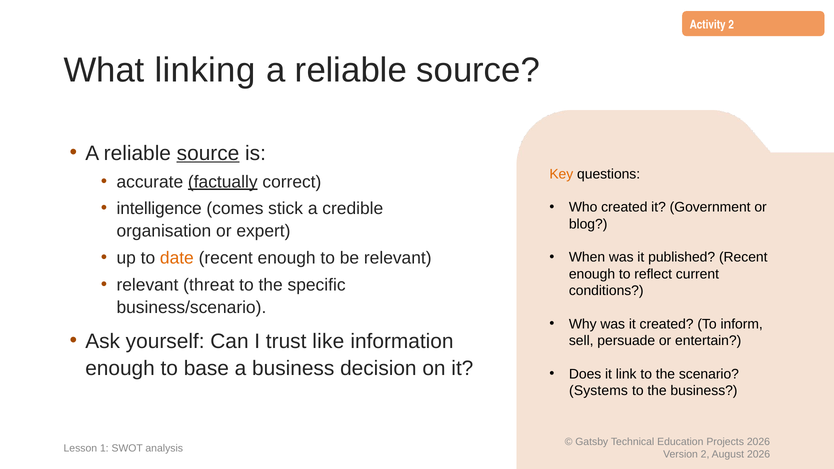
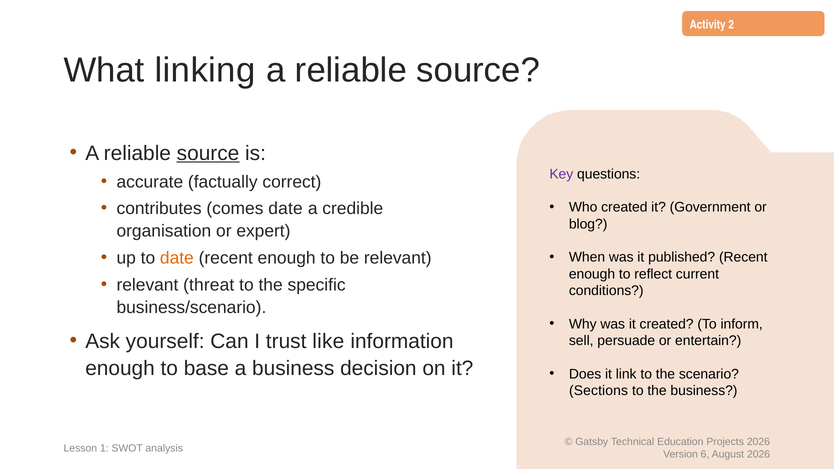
Key colour: orange -> purple
factually underline: present -> none
intelligence: intelligence -> contributes
comes stick: stick -> date
Systems: Systems -> Sections
2 at (705, 454): 2 -> 6
